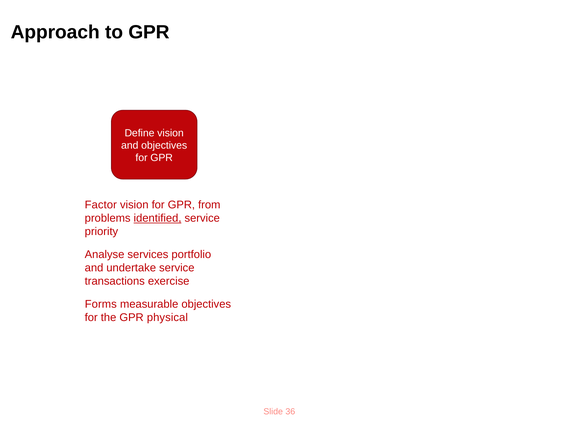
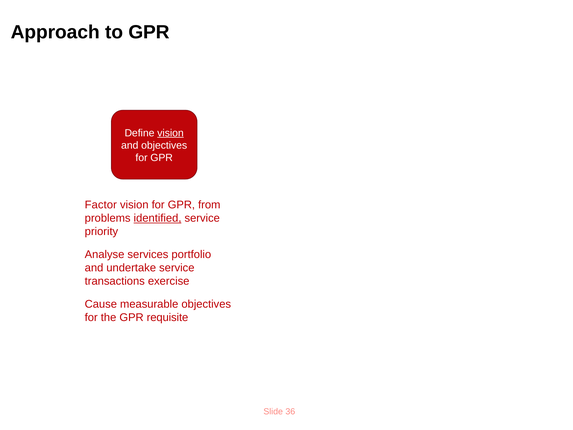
vision at (171, 133) underline: none -> present
Forms: Forms -> Cause
physical: physical -> requisite
